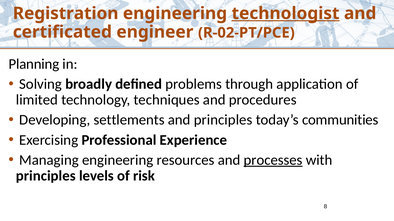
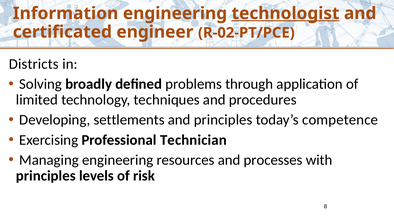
Registration: Registration -> Information
Planning: Planning -> Districts
communities: communities -> competence
Experience: Experience -> Technician
processes underline: present -> none
